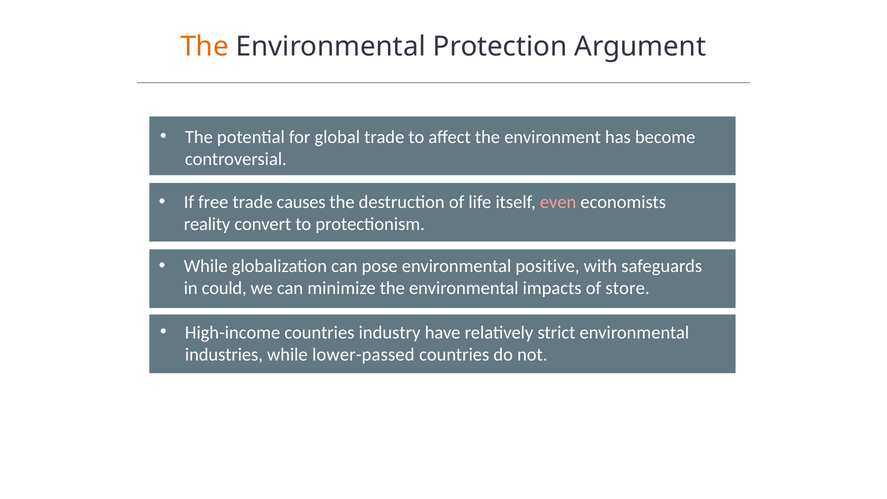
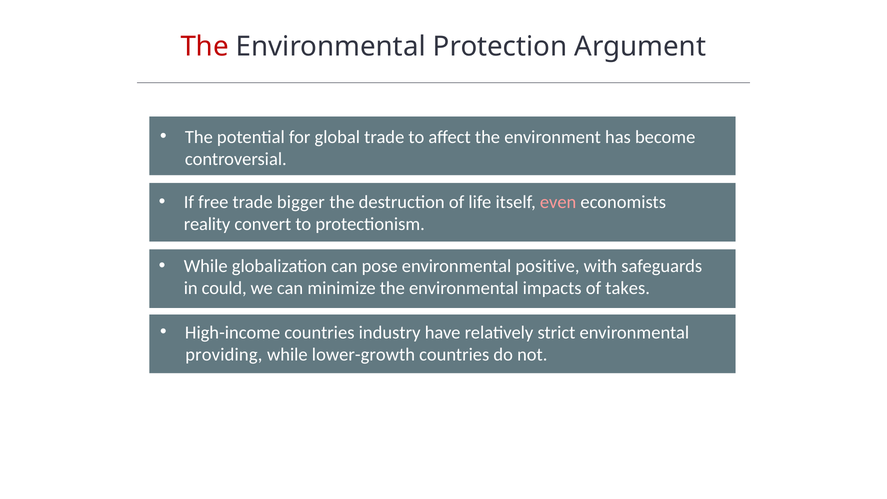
The at (205, 47) colour: orange -> red
causes: causes -> bigger
store: store -> takes
industries: industries -> providing
lower-passed: lower-passed -> lower-growth
